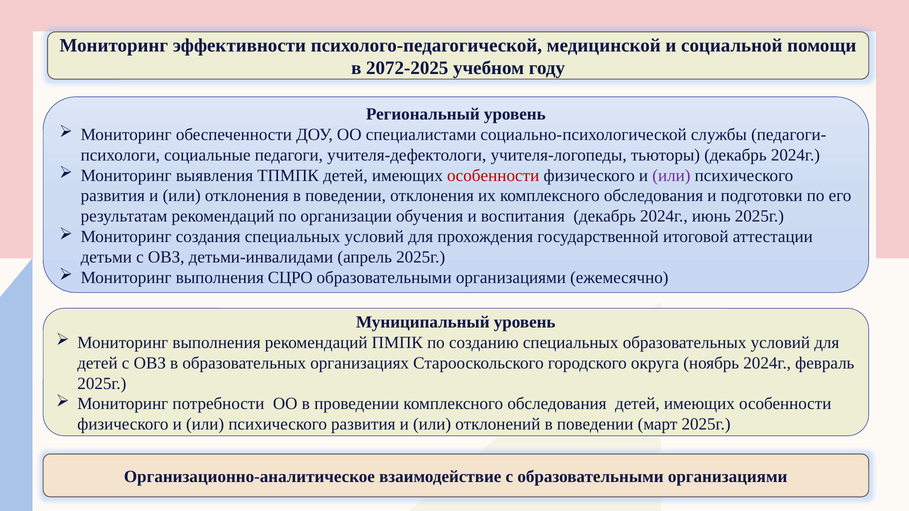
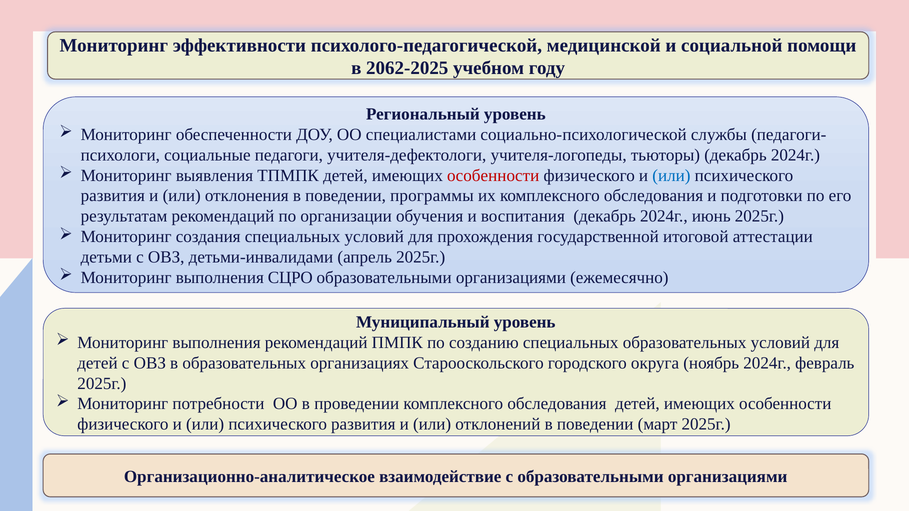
2072-2025: 2072-2025 -> 2062-2025
или at (671, 176) colour: purple -> blue
поведении отклонения: отклонения -> программы
